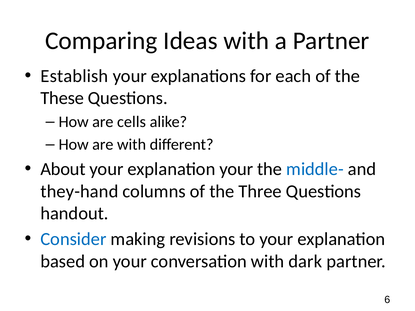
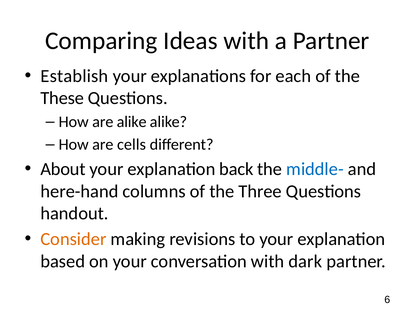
are cells: cells -> alike
are with: with -> cells
explanation your: your -> back
they-hand: they-hand -> here-hand
Consider colour: blue -> orange
